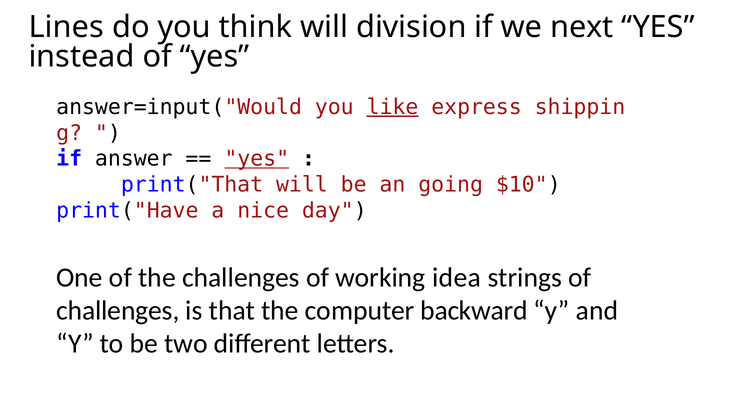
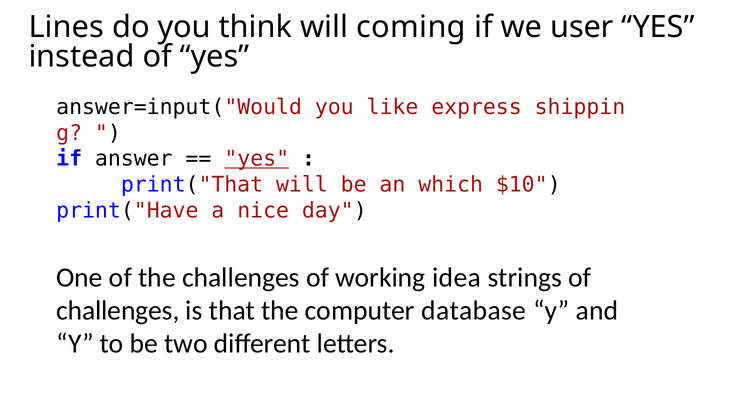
division: division -> coming
next: next -> user
like underline: present -> none
going: going -> which
backward: backward -> database
